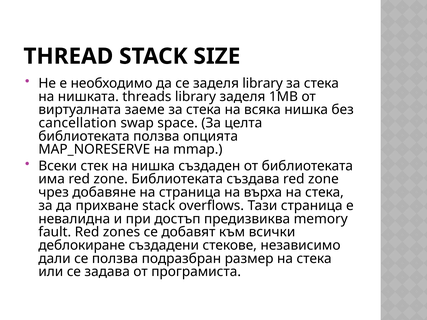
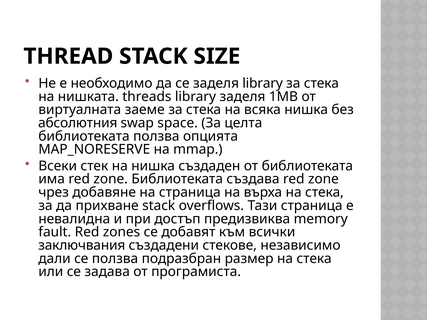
cancellation: cancellation -> абсолютния
деблокиране: деблокиране -> заключвания
